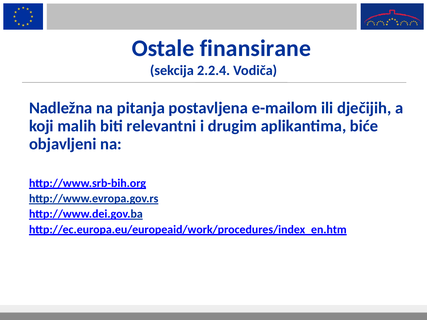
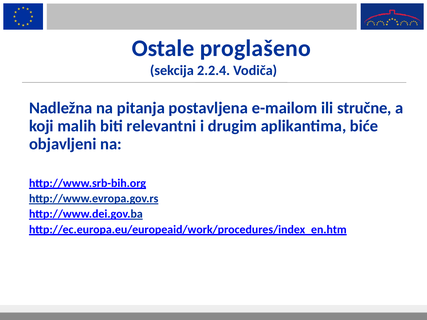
finansirane: finansirane -> proglašeno
dječijih: dječijih -> stručne
